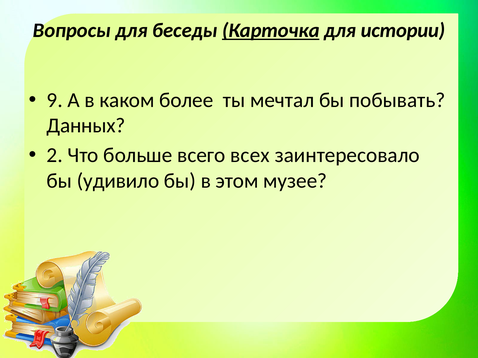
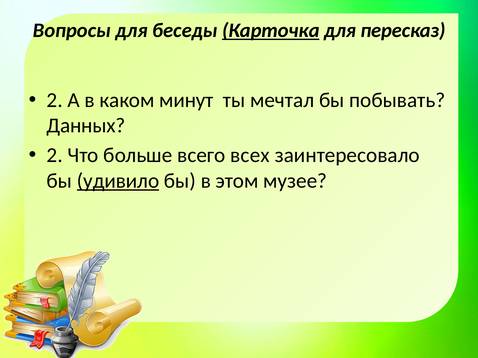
истории: истории -> пересказ
9 at (55, 100): 9 -> 2
более: более -> минут
удивило underline: none -> present
